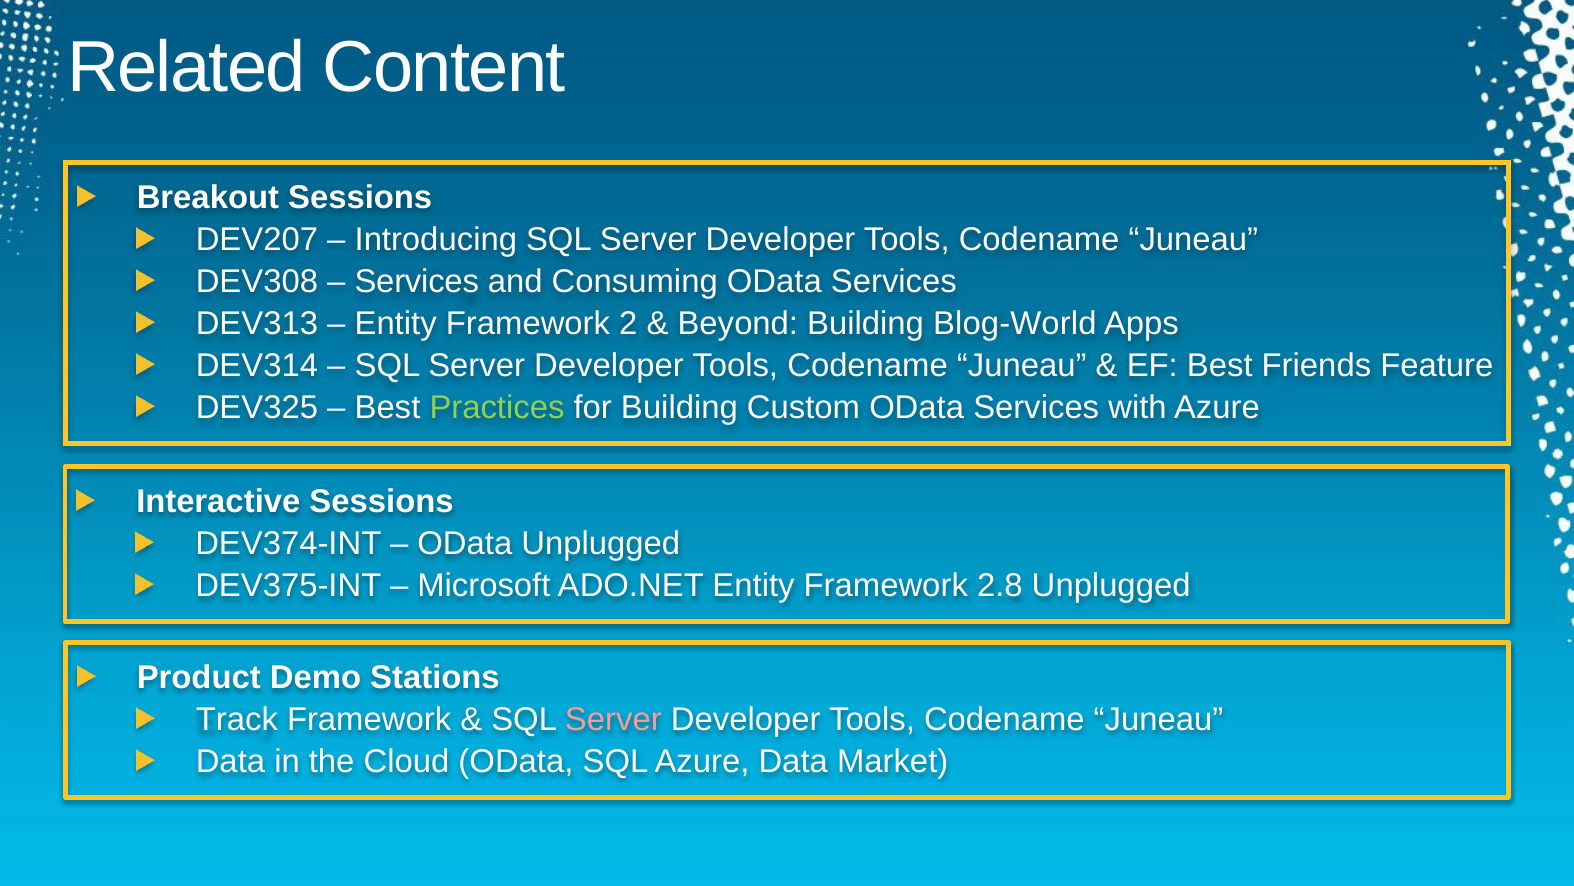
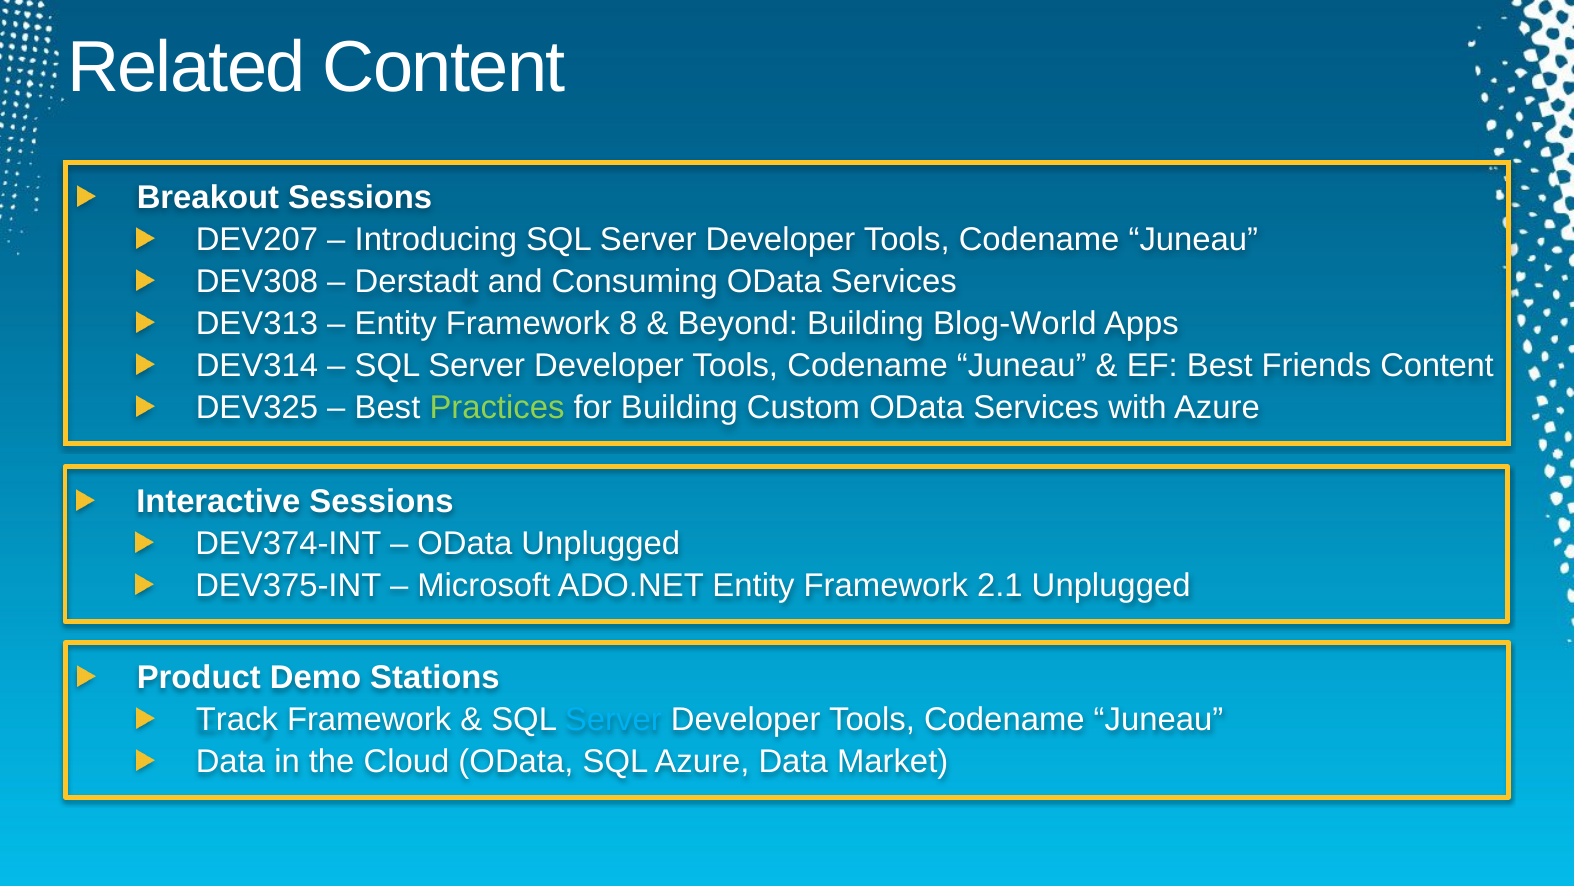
Services at (417, 282): Services -> Derstadt
2: 2 -> 8
Friends Feature: Feature -> Content
2.8: 2.8 -> 2.1
Server at (613, 719) colour: pink -> light blue
